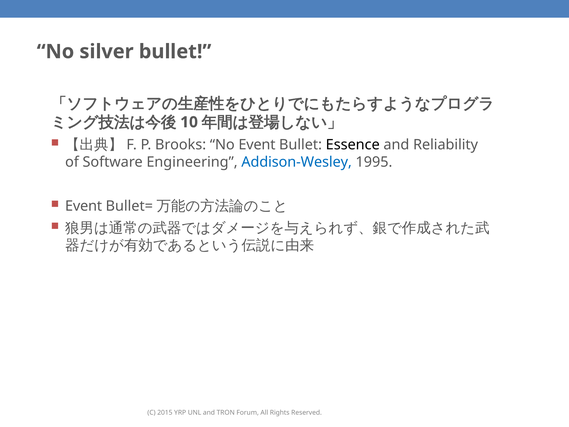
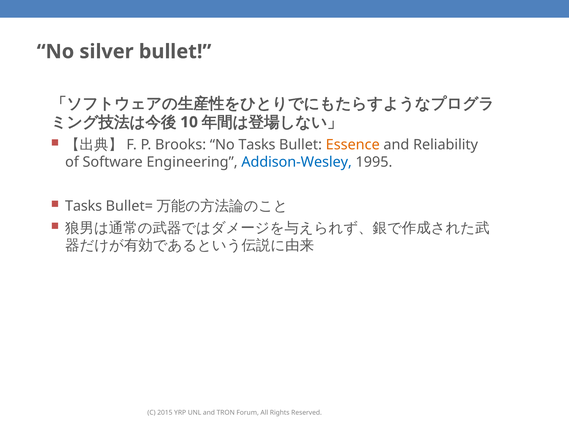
No Event: Event -> Tasks
Essence colour: black -> orange
Event at (84, 206): Event -> Tasks
